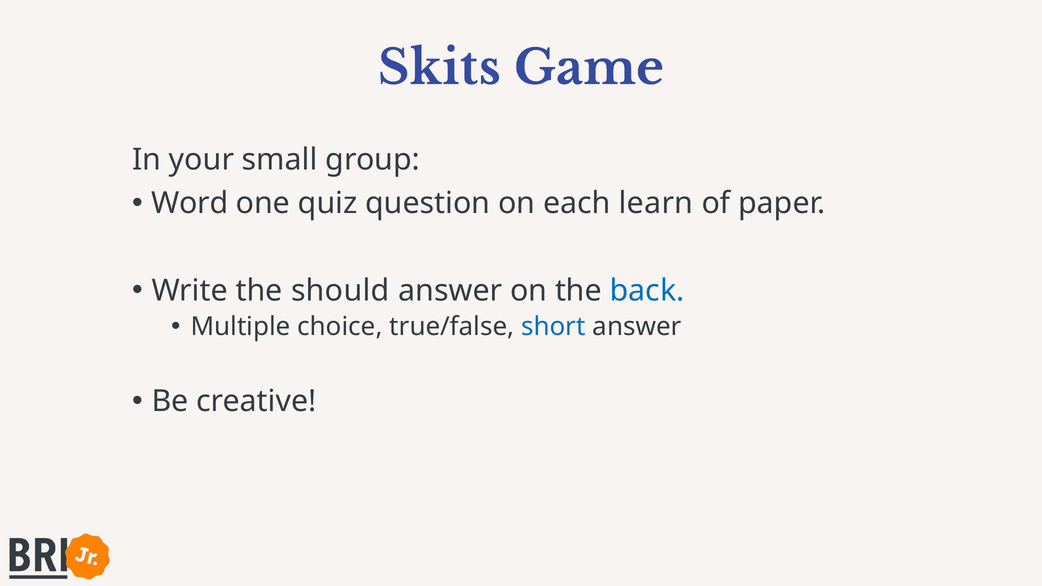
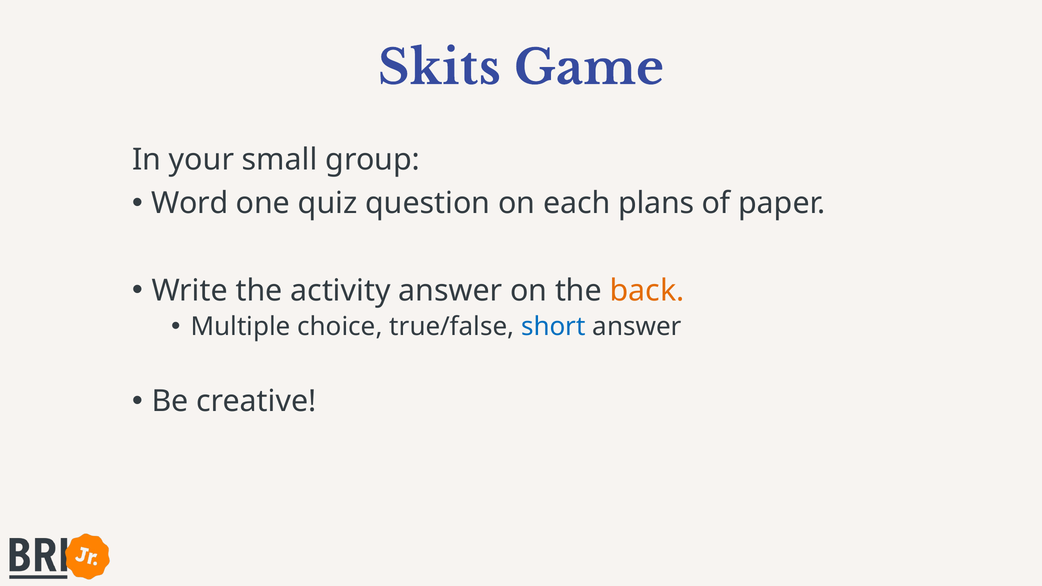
learn: learn -> plans
should: should -> activity
back colour: blue -> orange
